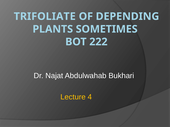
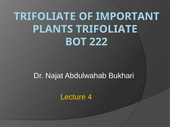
DEPENDING: DEPENDING -> IMPORTANT
PLANTS SOMETIMES: SOMETIMES -> TRIFOLIATE
